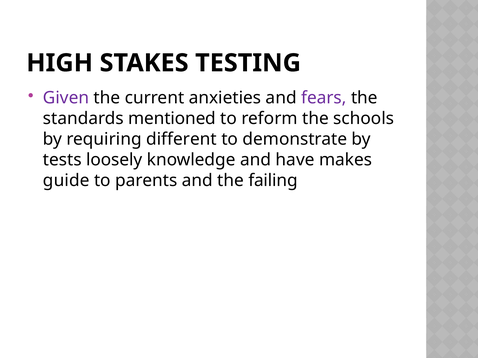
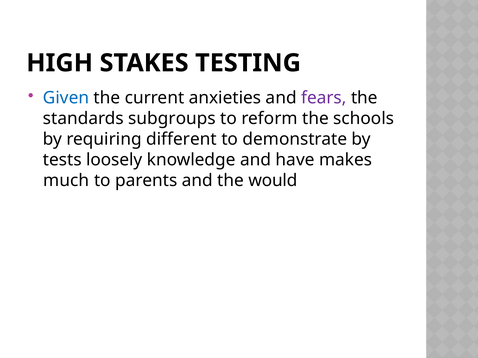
Given colour: purple -> blue
mentioned: mentioned -> subgroups
guide: guide -> much
failing: failing -> would
